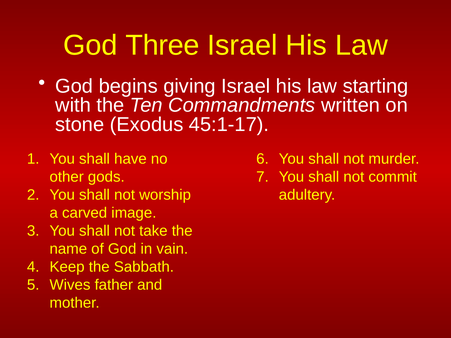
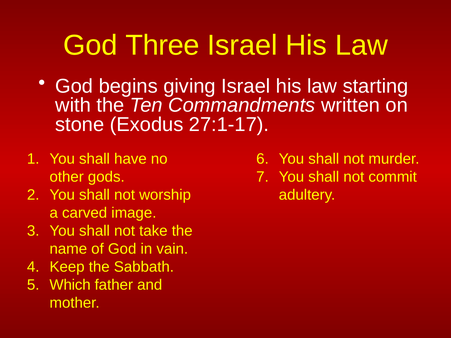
45:1-17: 45:1-17 -> 27:1-17
Wives: Wives -> Which
